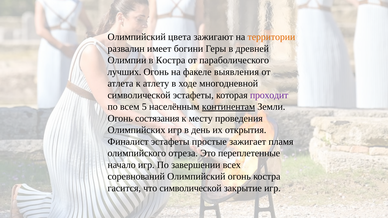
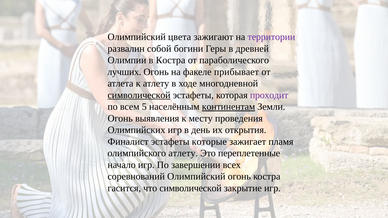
территории colour: orange -> purple
имеет: имеет -> собой
выявления: выявления -> прибывает
символической at (139, 95) underline: none -> present
состязания: состязания -> выявления
простые: простые -> которые
олимпийского отреза: отреза -> атлету
